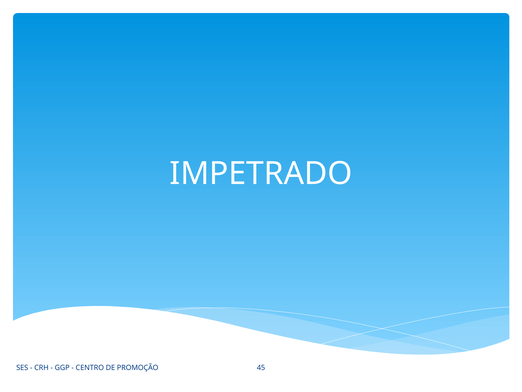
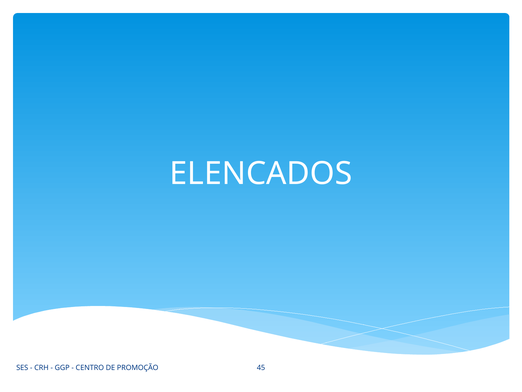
IMPETRADO: IMPETRADO -> ELENCADOS
